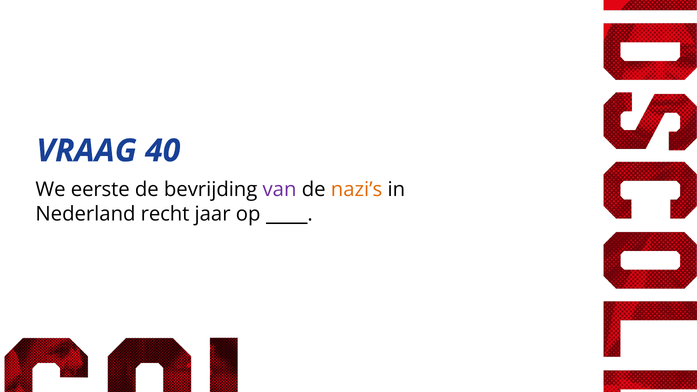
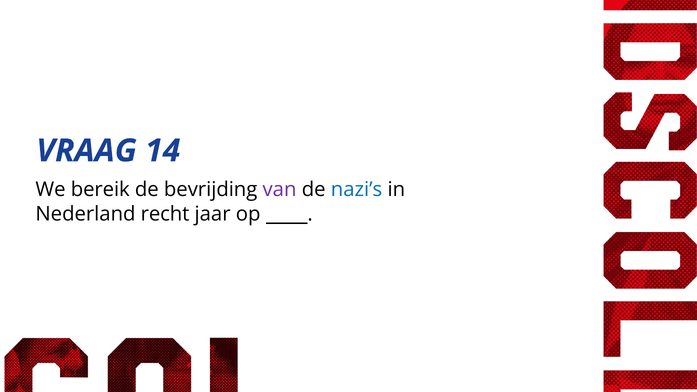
40: 40 -> 14
eerste: eerste -> bereik
nazi’s colour: orange -> blue
